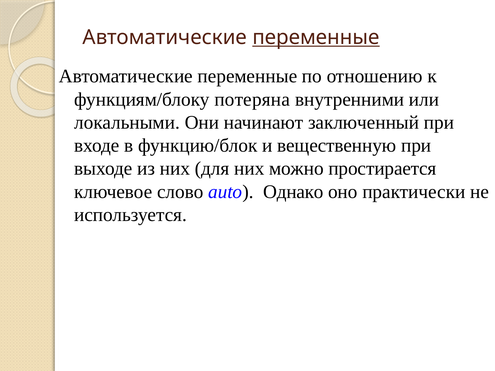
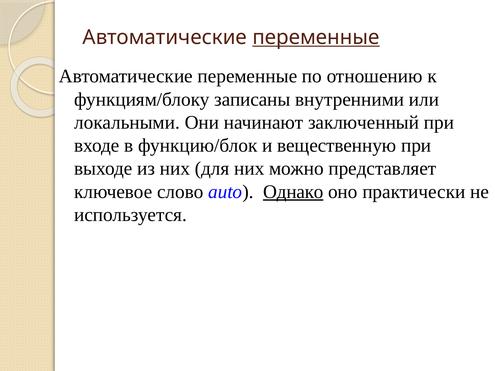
потеряна: потеряна -> записаны
простирается: простирается -> представляет
Однако underline: none -> present
